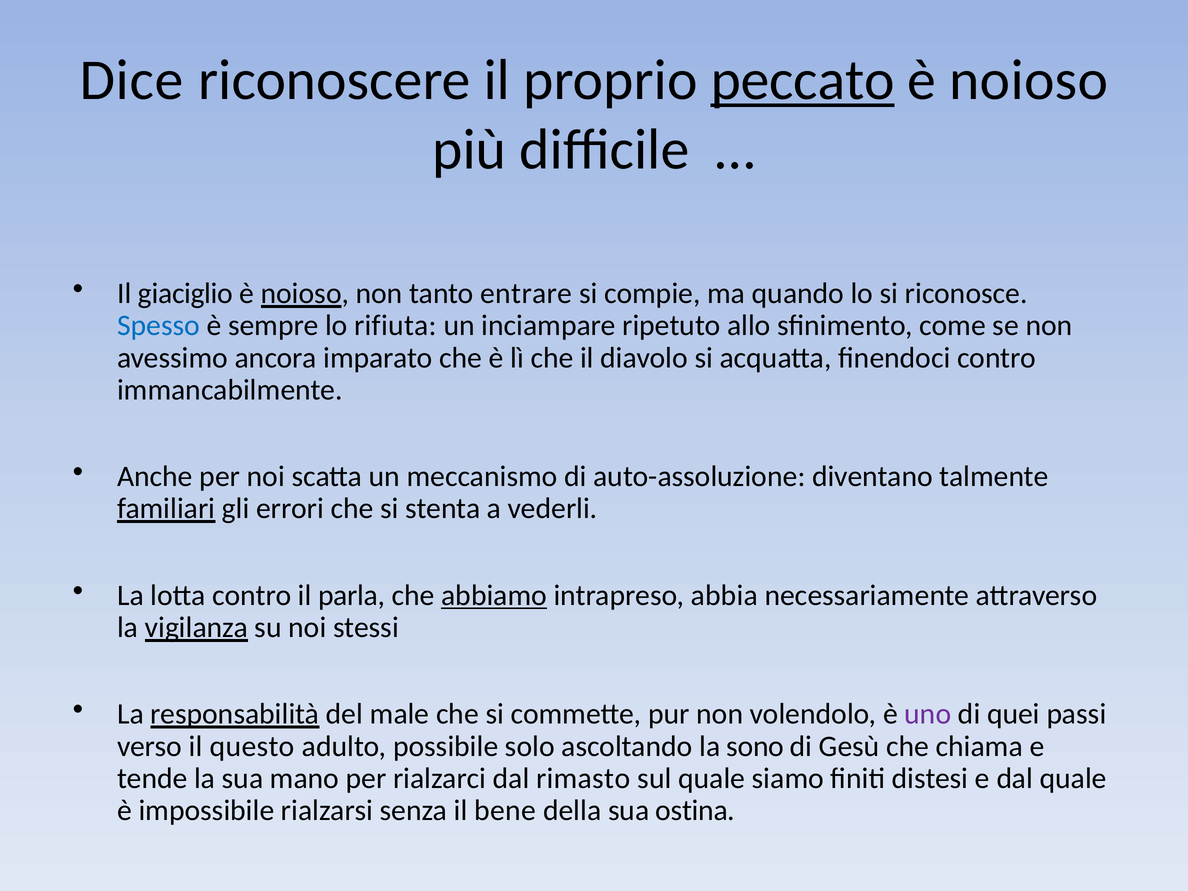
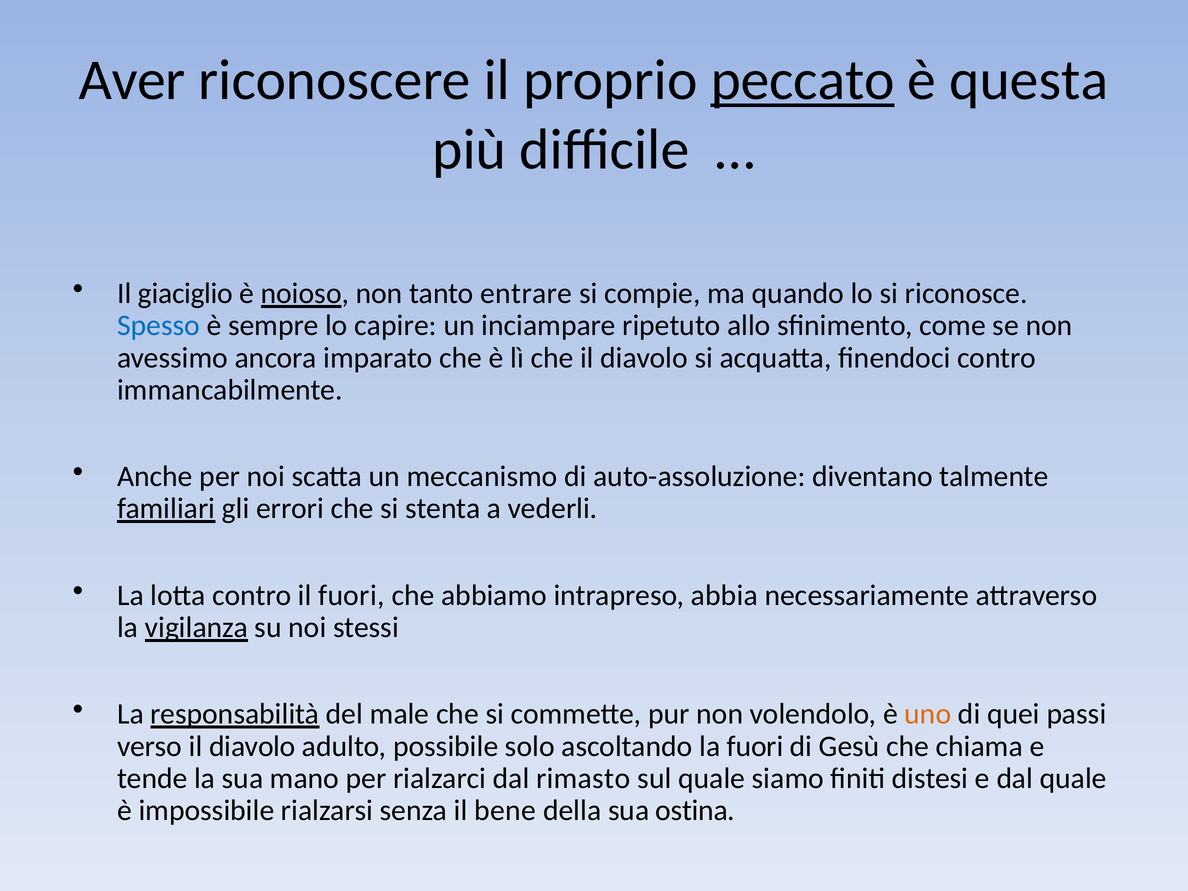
Dice: Dice -> Aver
noioso at (1029, 80): noioso -> questa
rifiuta: rifiuta -> capire
il parla: parla -> fuori
abbiamo underline: present -> none
uno colour: purple -> orange
verso il questo: questo -> diavolo
la sono: sono -> fuori
